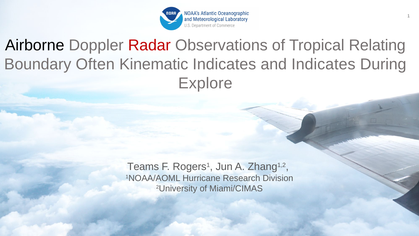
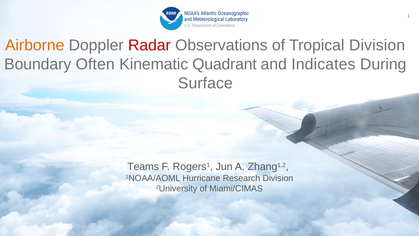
Airborne colour: black -> orange
Tropical Relating: Relating -> Division
Kinematic Indicates: Indicates -> Quadrant
Explore: Explore -> Surface
